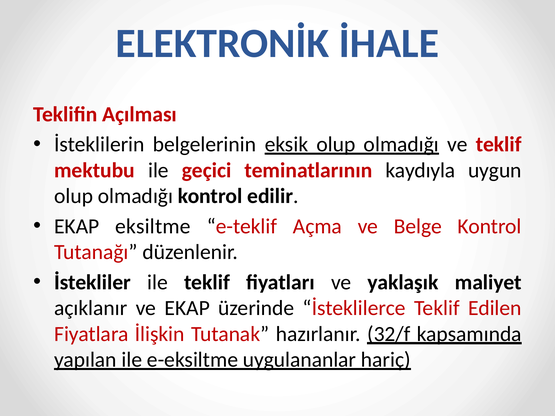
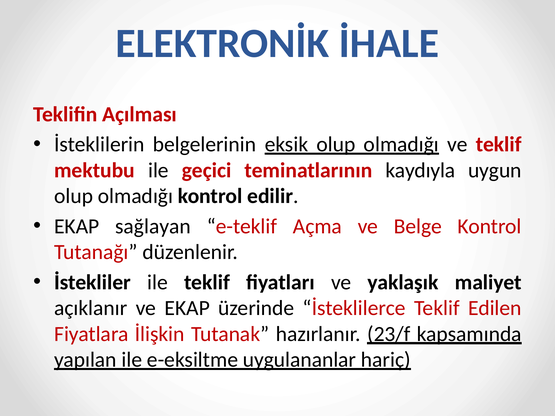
eksiltme: eksiltme -> sağlayan
32/f: 32/f -> 23/f
